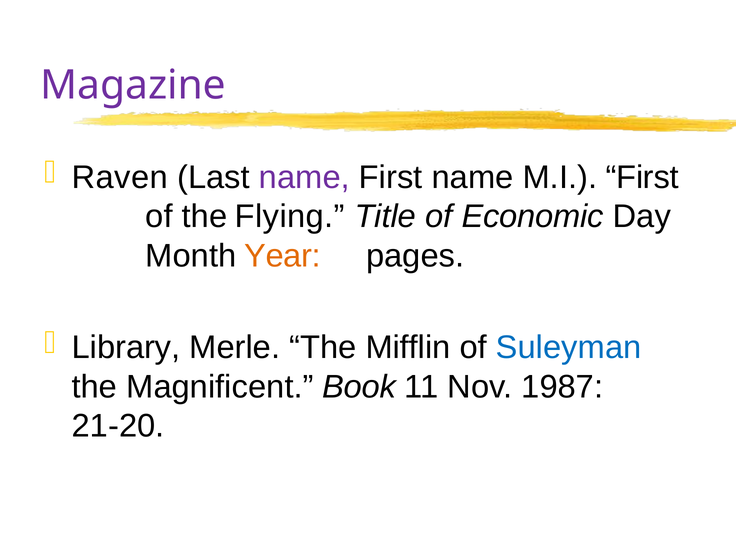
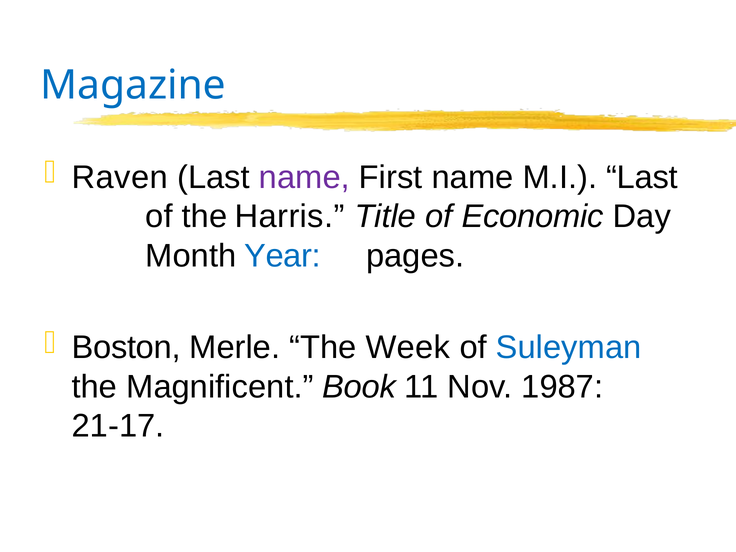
Magazine colour: purple -> blue
M.I First: First -> Last
Flying: Flying -> Harris
Year colour: orange -> blue
Library: Library -> Boston
Mifflin: Mifflin -> Week
21-20: 21-20 -> 21-17
